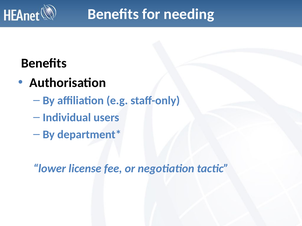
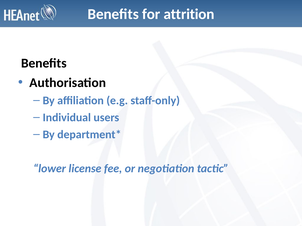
needing: needing -> attrition
